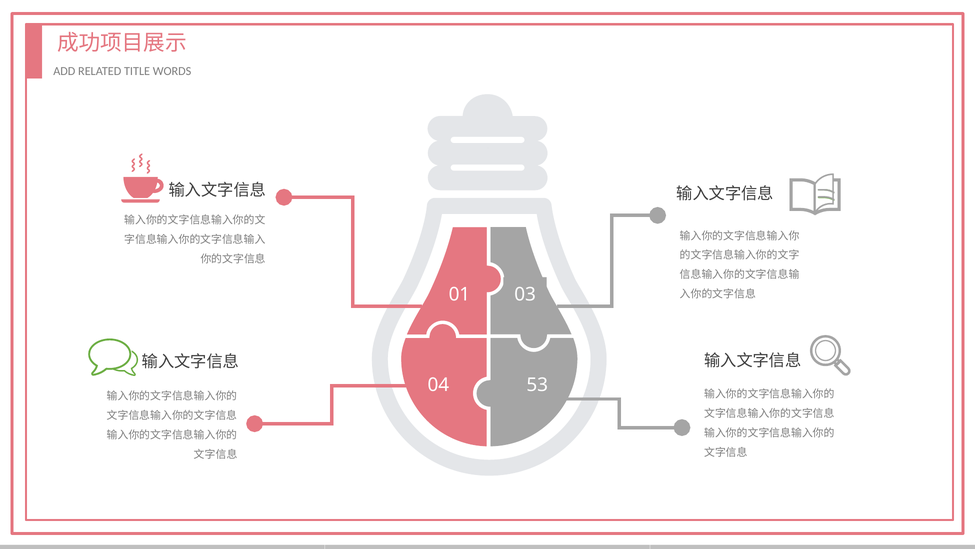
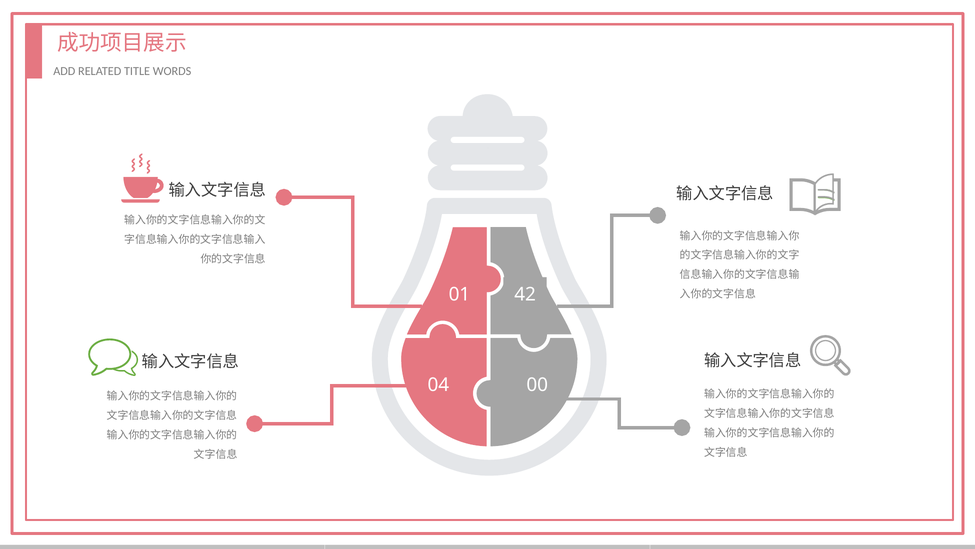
03: 03 -> 42
53: 53 -> 00
